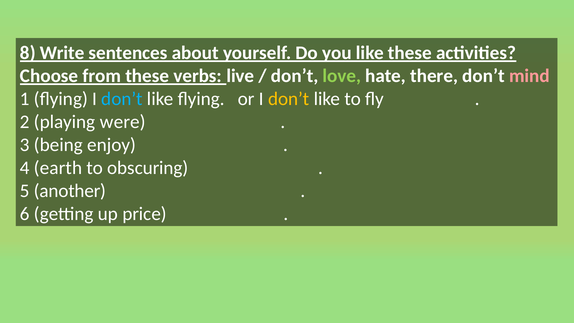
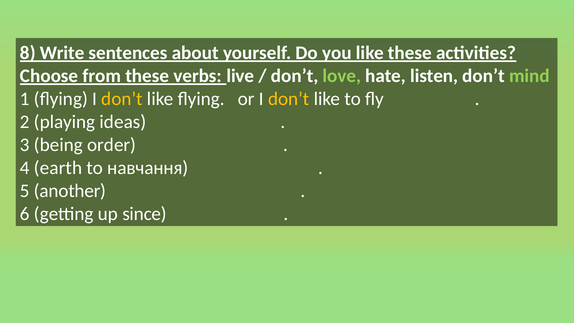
there: there -> listen
mind colour: pink -> light green
don’t at (122, 99) colour: light blue -> yellow
were: were -> ideas
enjoy: enjoy -> order
obscuring: obscuring -> навчання
price: price -> since
